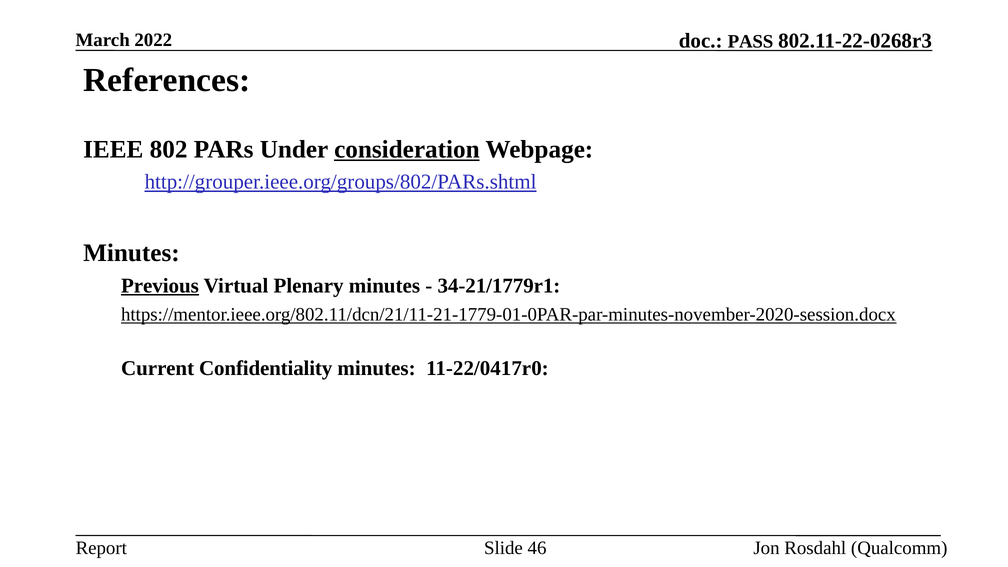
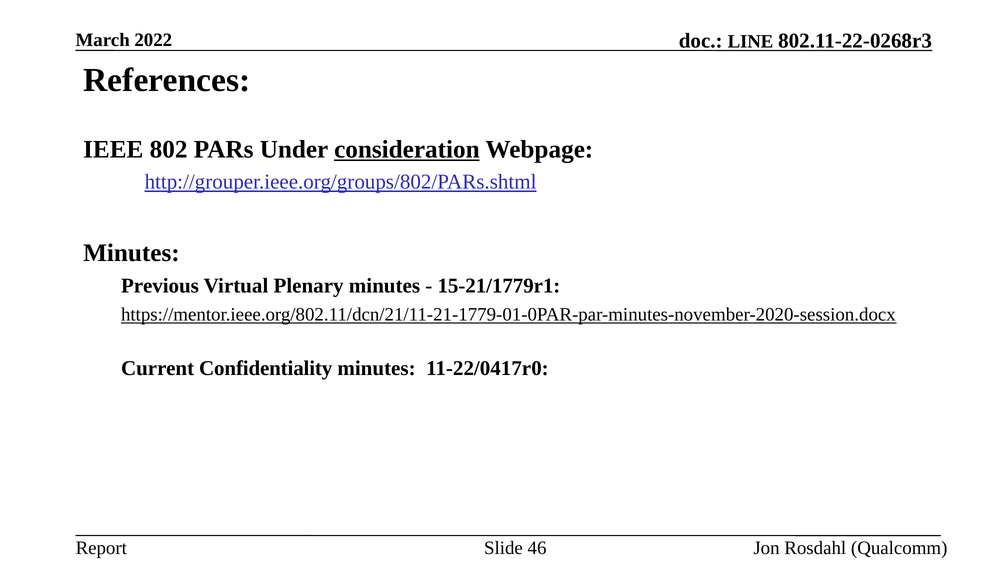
PASS: PASS -> LINE
Previous underline: present -> none
34-21/1779r1: 34-21/1779r1 -> 15-21/1779r1
